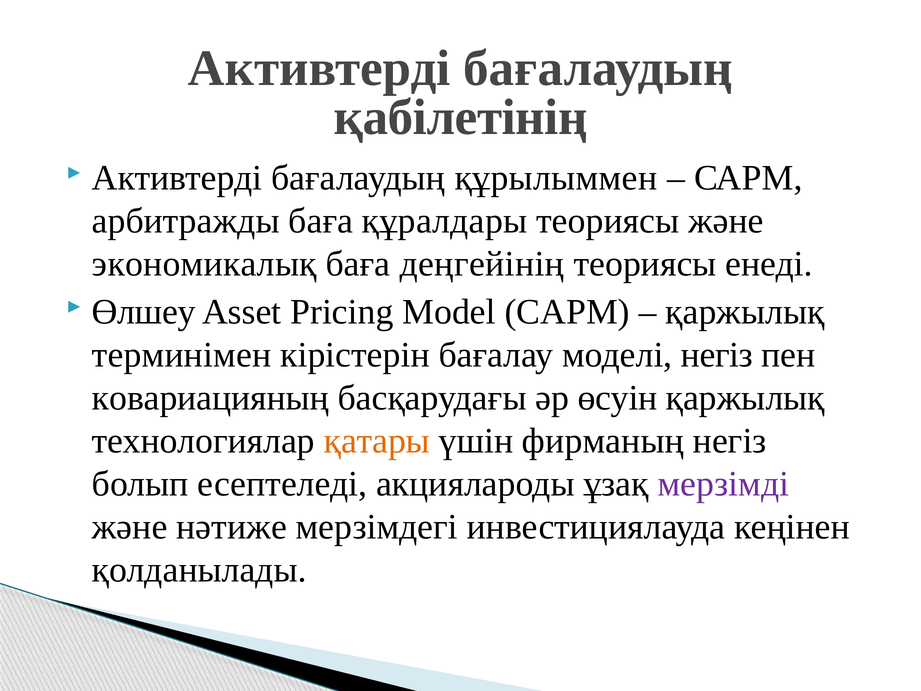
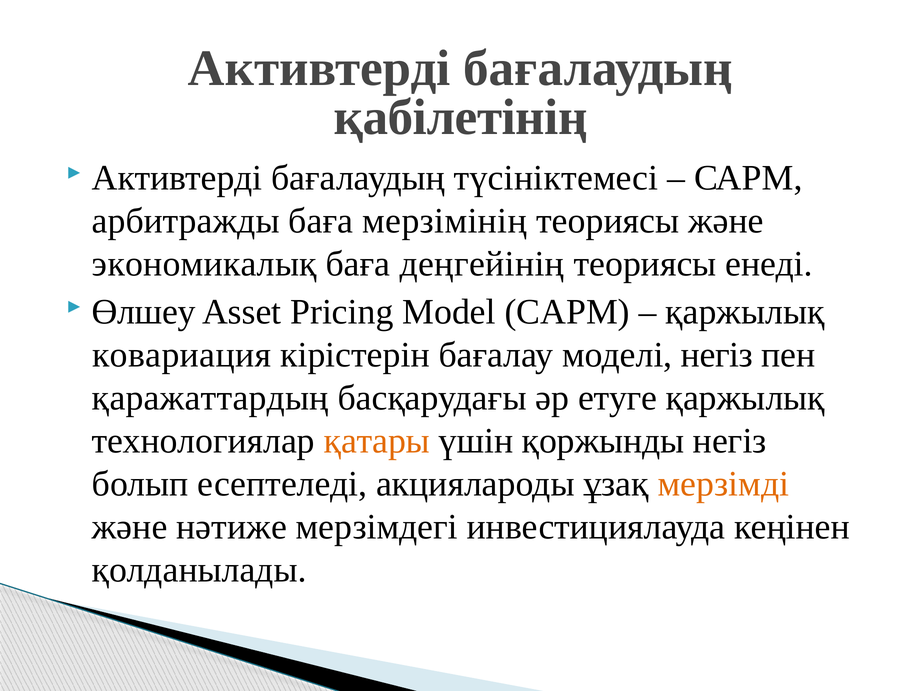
құрылыммен: құрылыммен -> түсініктемесі
құралдары: құралдары -> мерзімінің
терминімен: терминімен -> ковариация
ковариацияның: ковариацияның -> қаражаттардың
өсуін: өсуін -> етуге
фирманың: фирманың -> қоржынды
мерзімді colour: purple -> orange
